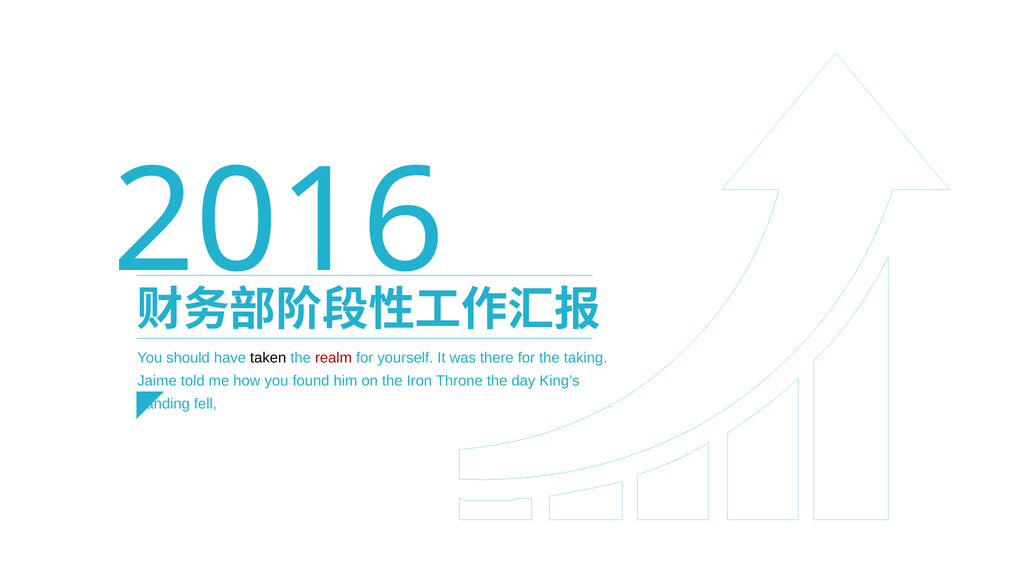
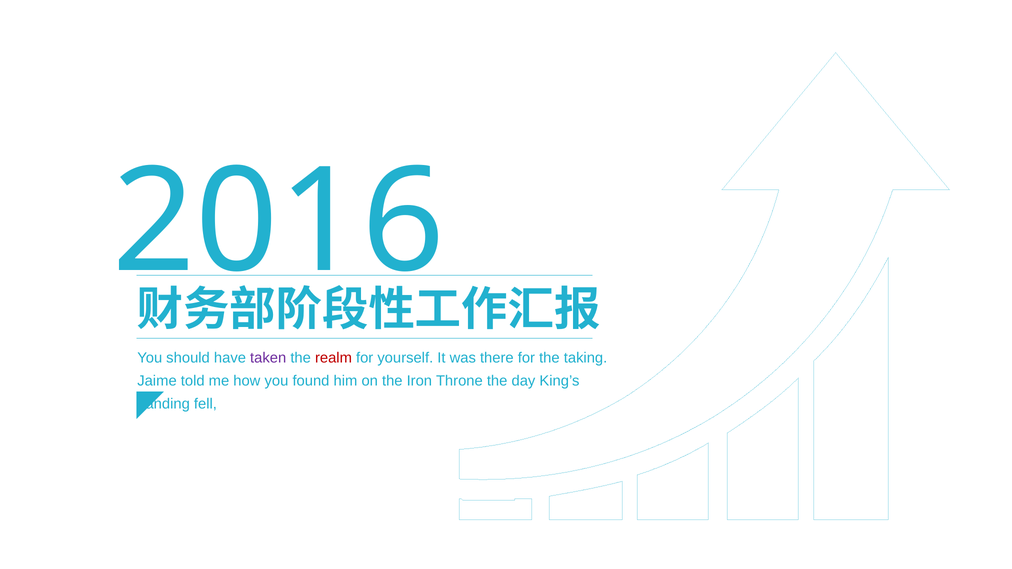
taken colour: black -> purple
